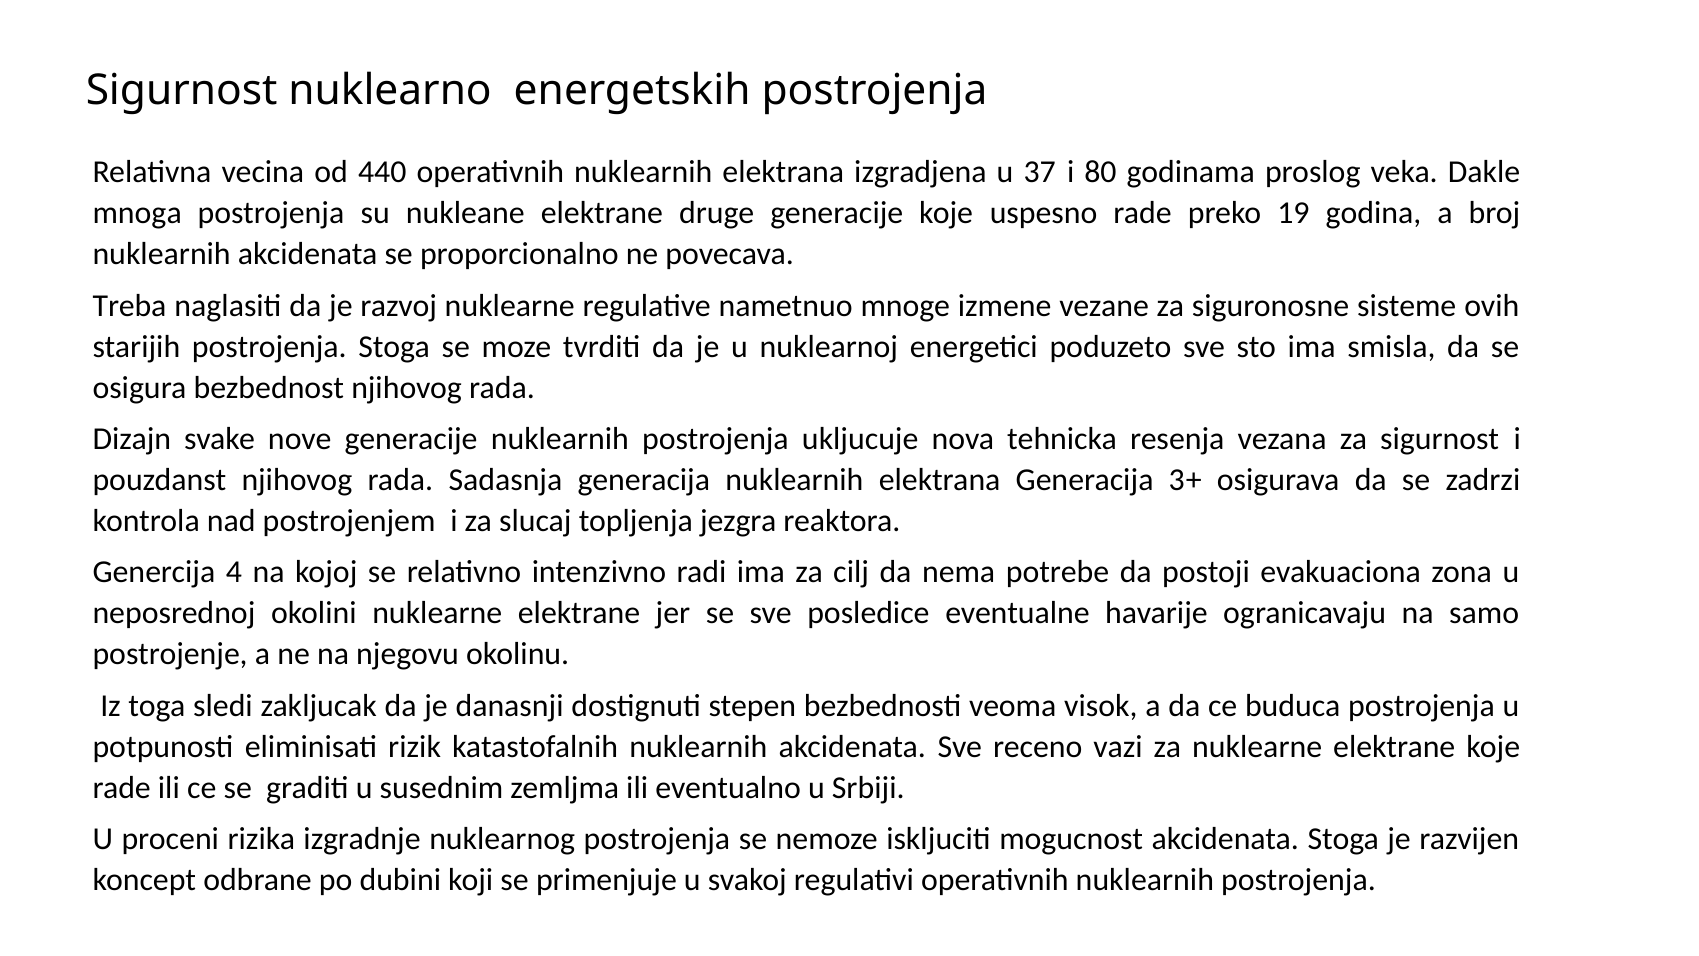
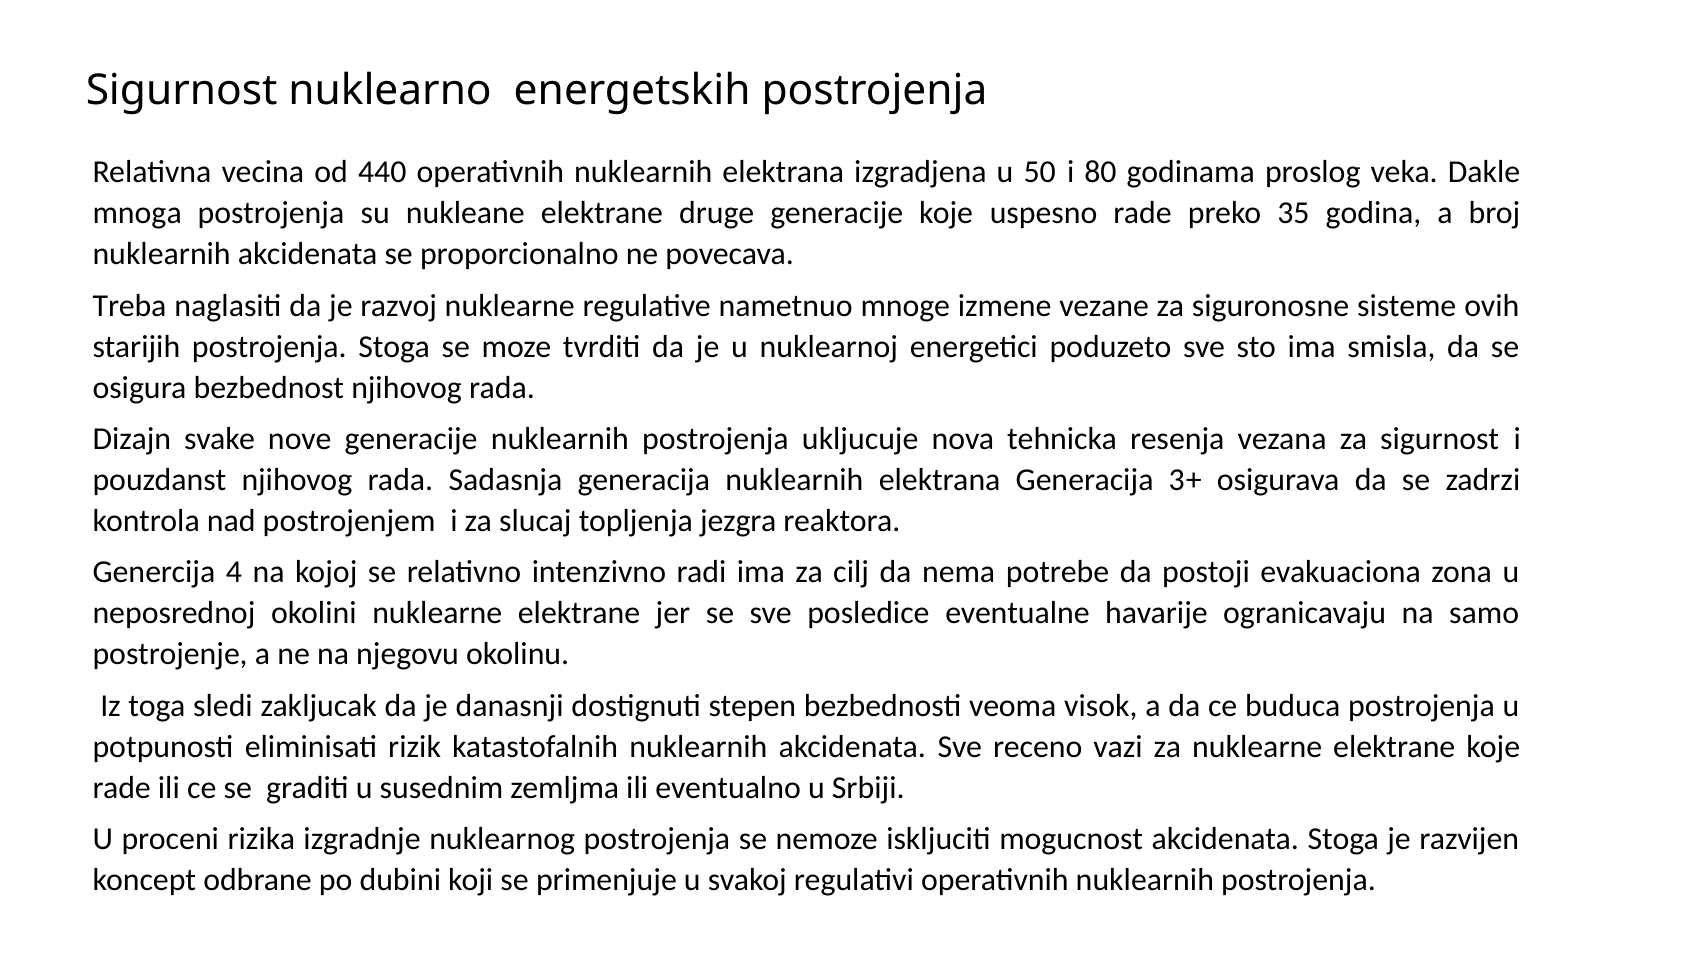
37: 37 -> 50
19: 19 -> 35
